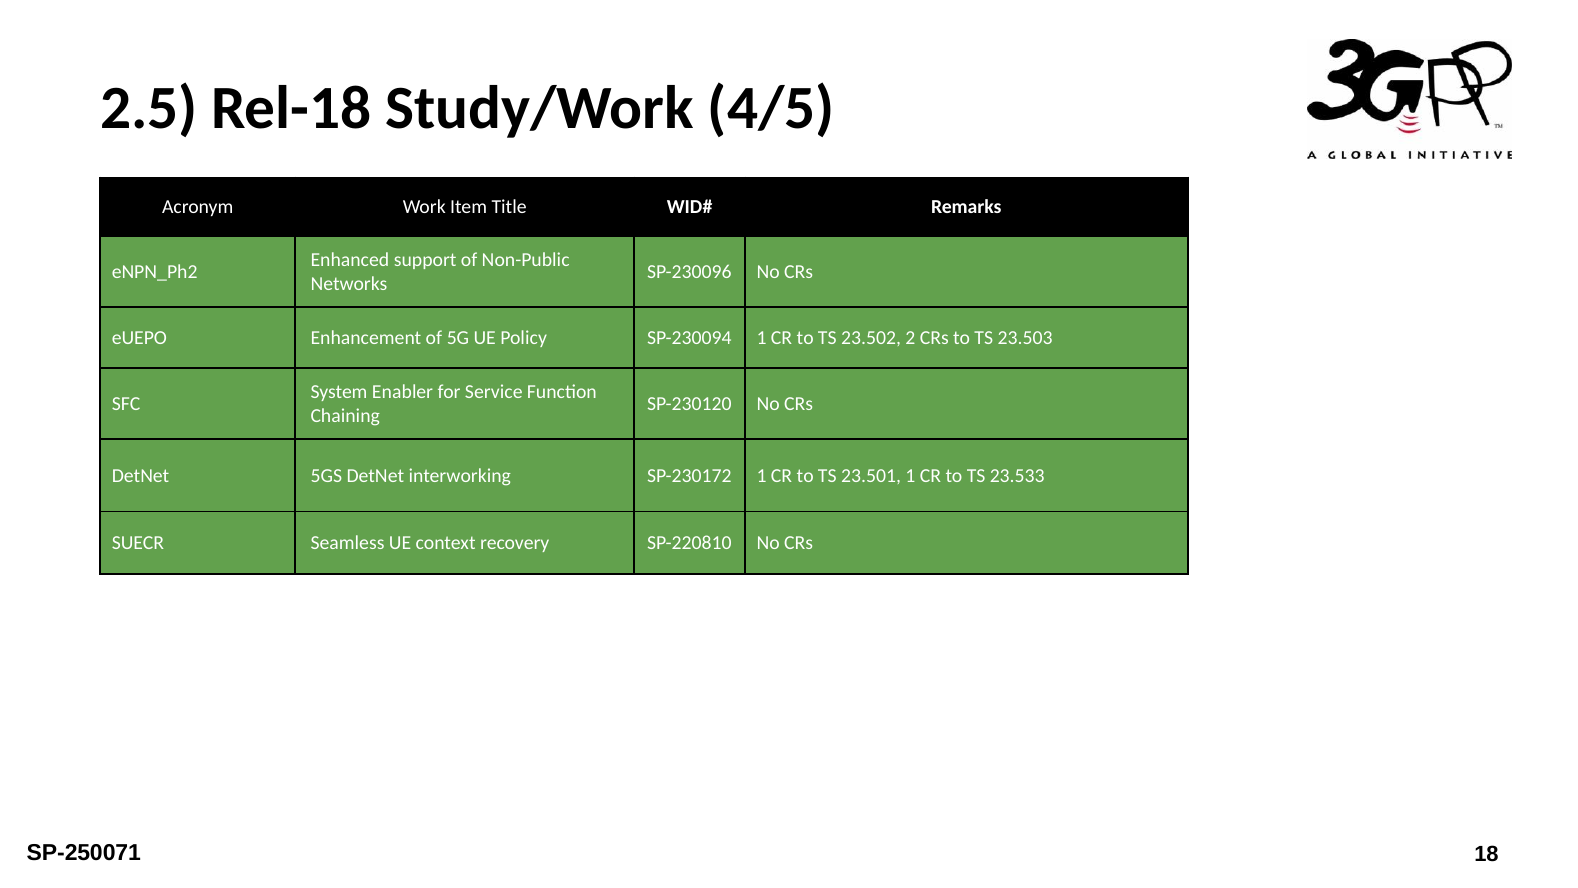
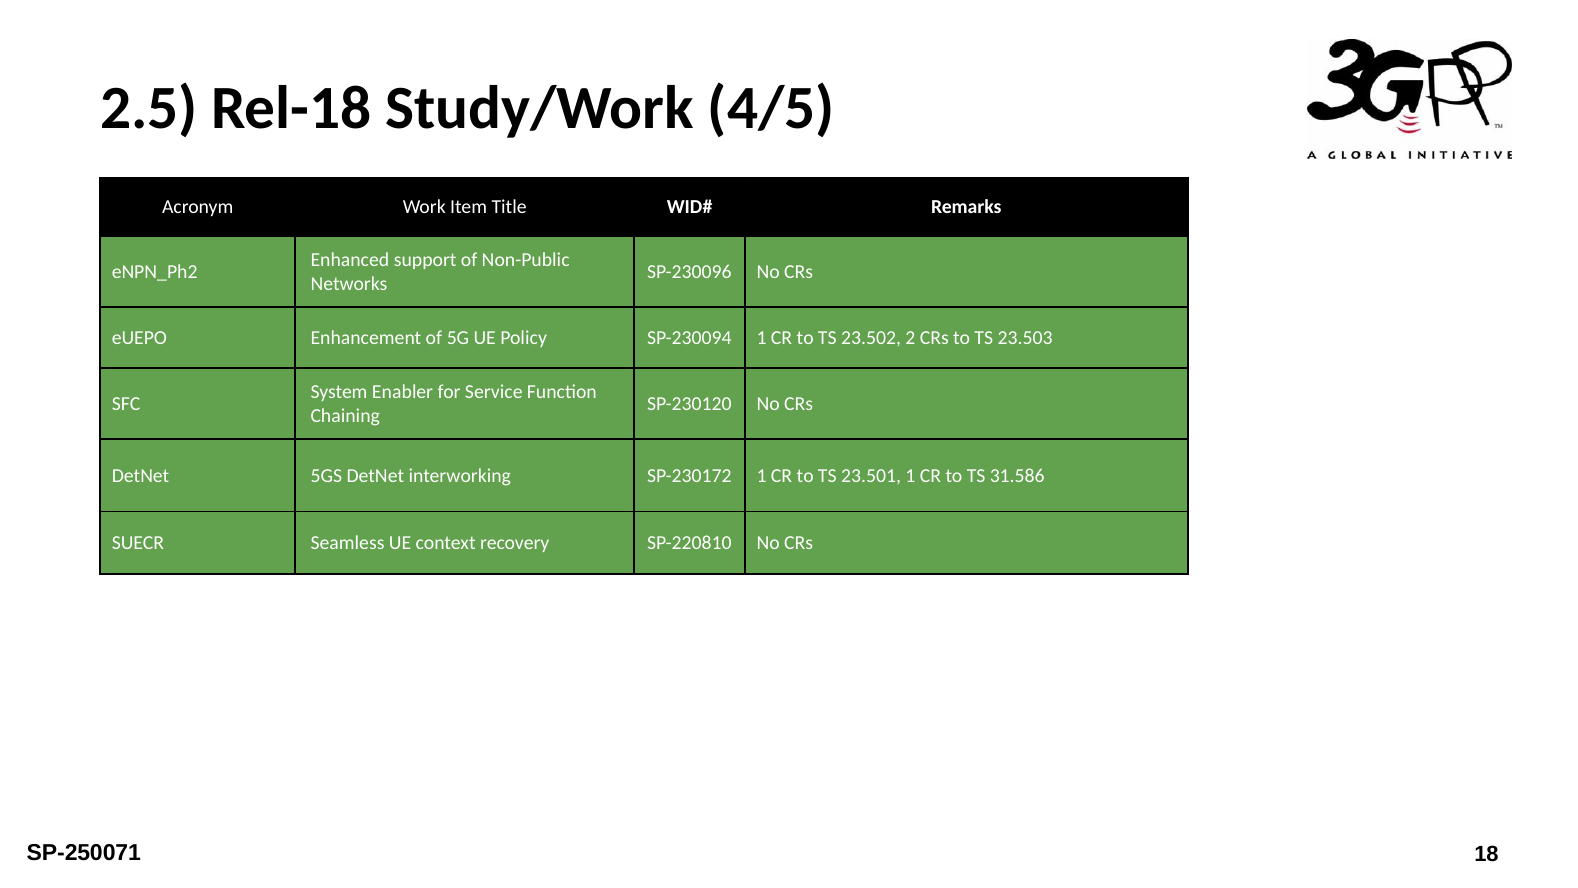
23.533: 23.533 -> 31.586
